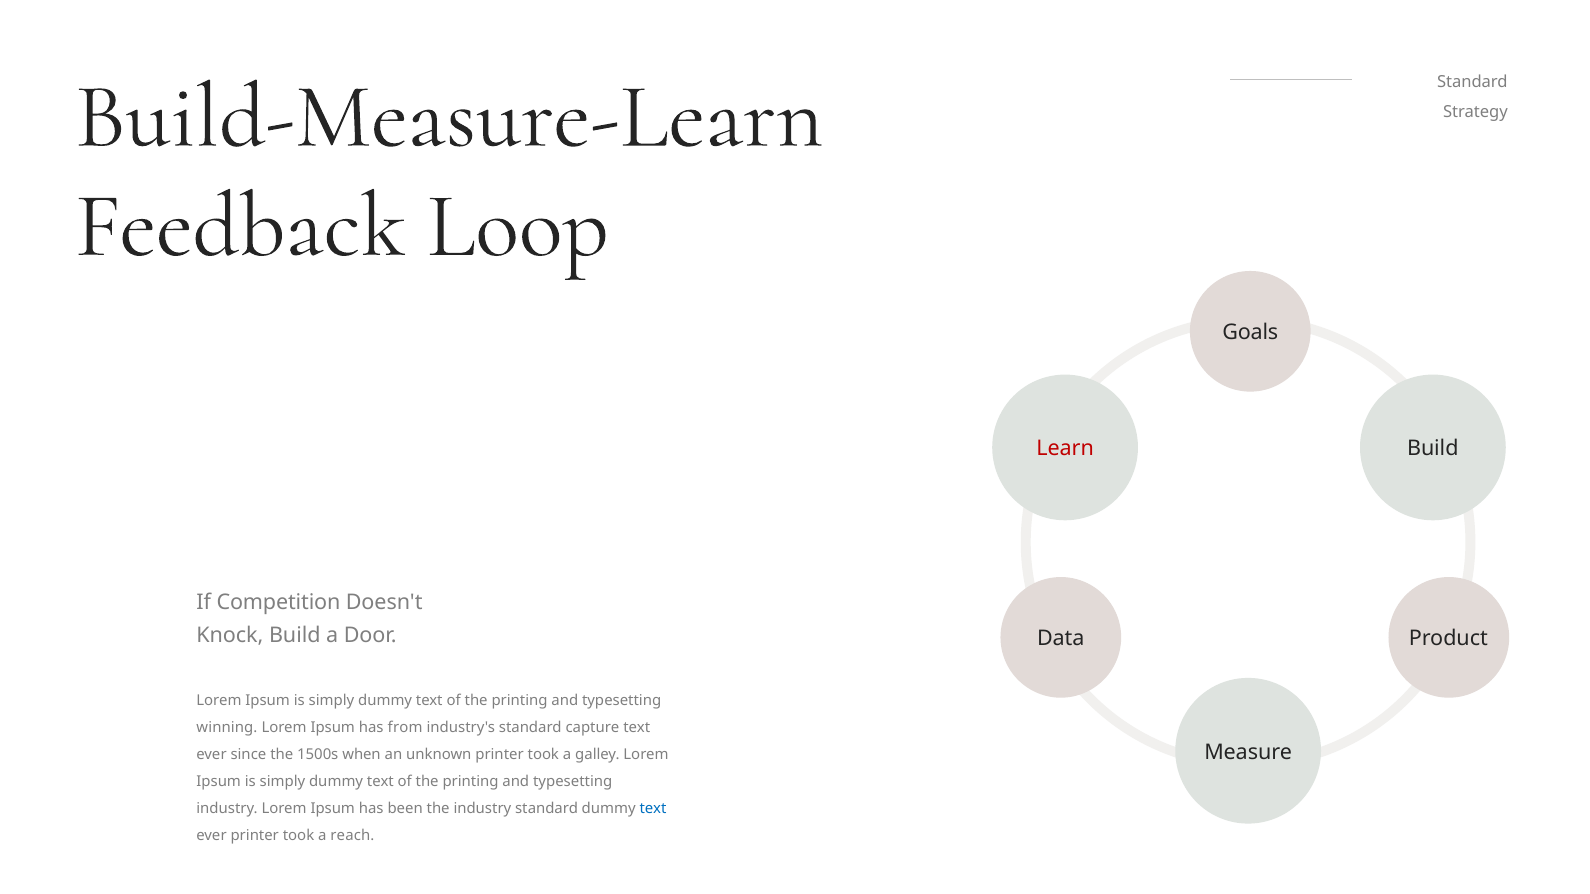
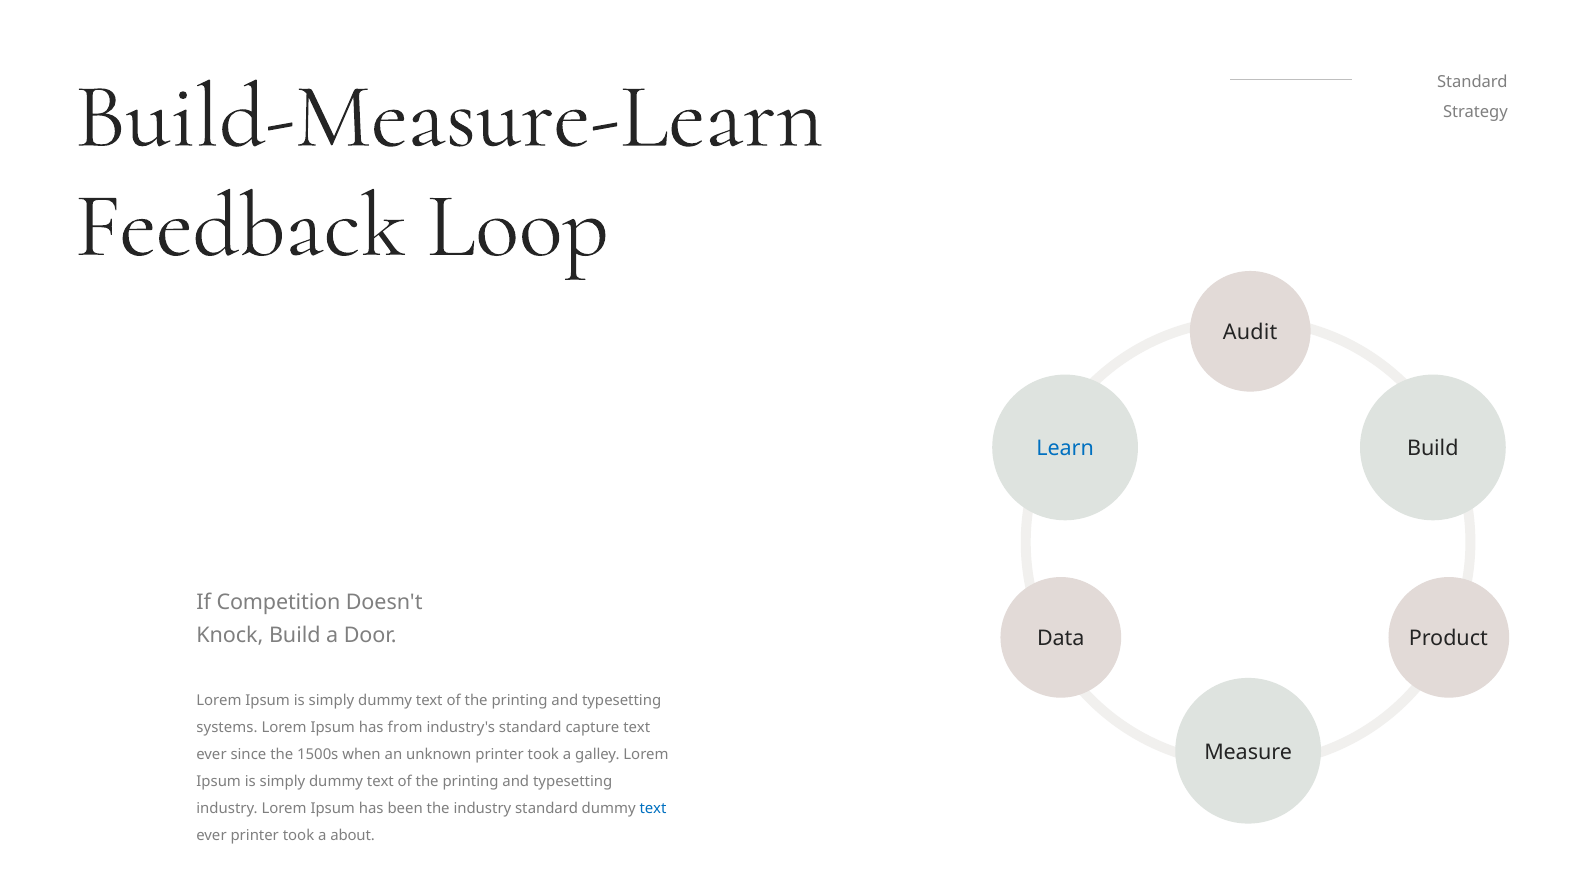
Goals: Goals -> Audit
Learn colour: red -> blue
winning: winning -> systems
reach: reach -> about
